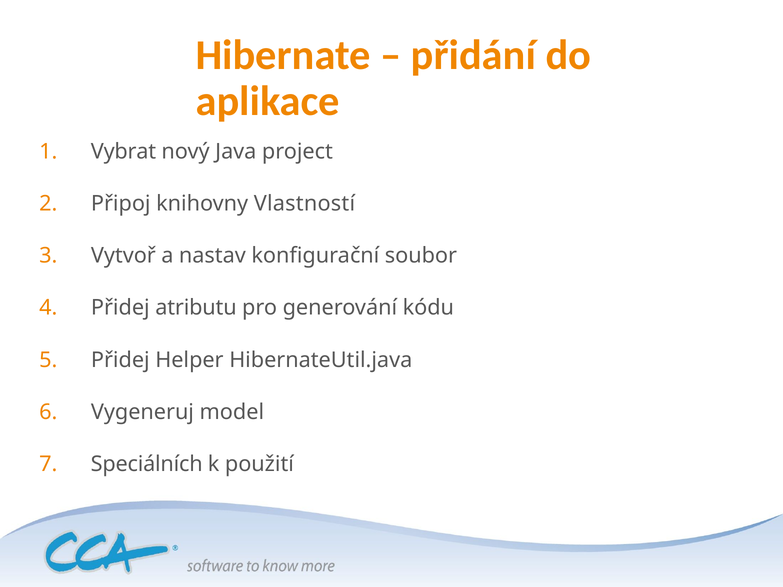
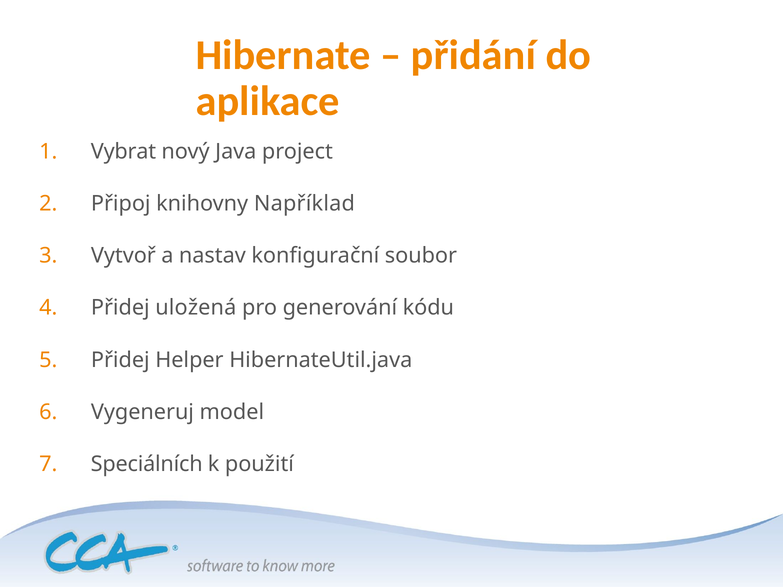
Vlastností: Vlastností -> Například
atributu: atributu -> uložená
